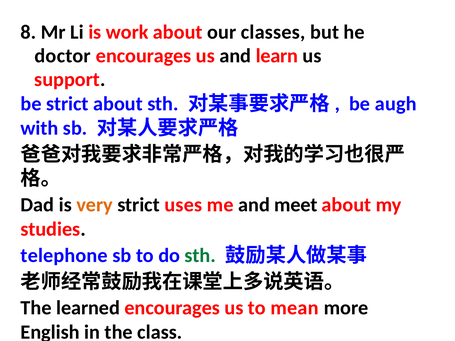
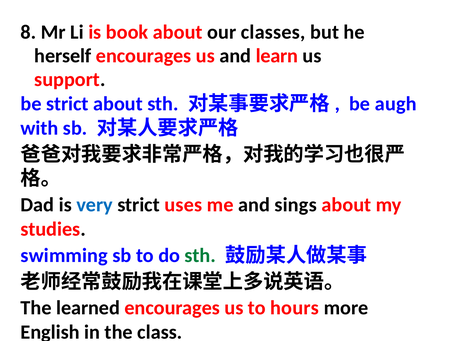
work: work -> book
doctor: doctor -> herself
very colour: orange -> blue
meet: meet -> sings
telephone: telephone -> swimming
mean: mean -> hours
